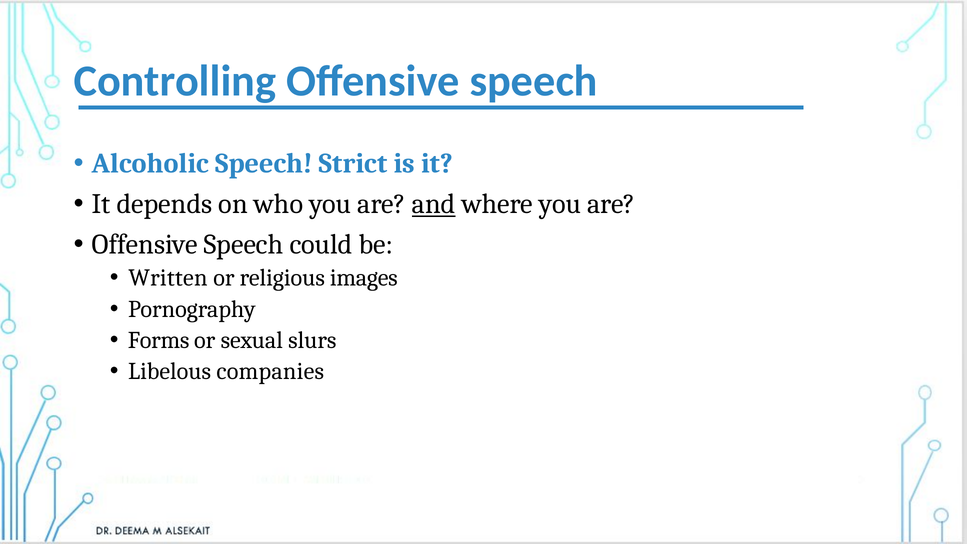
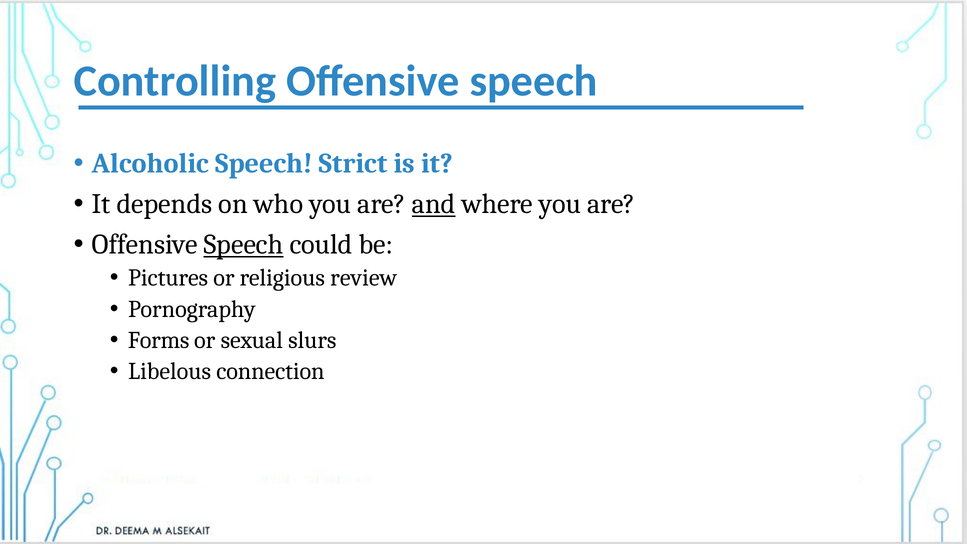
Speech at (244, 245) underline: none -> present
Written: Written -> Pictures
images: images -> review
companies: companies -> connection
